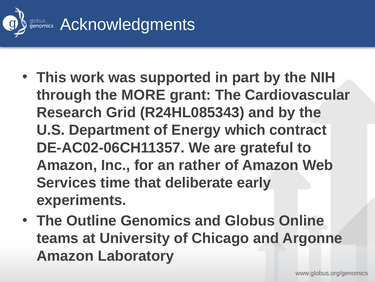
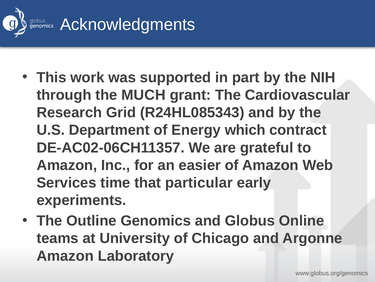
MORE: MORE -> MUCH
rather: rather -> easier
deliberate: deliberate -> particular
